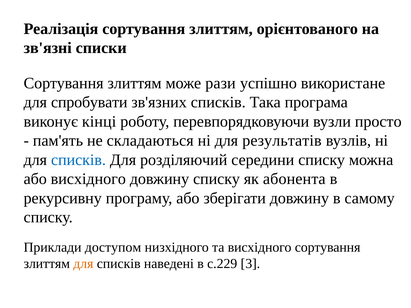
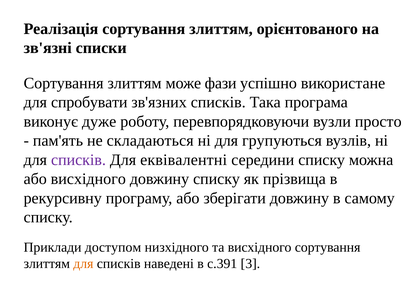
рази: рази -> фази
кінці: кінці -> дуже
результатів: результатів -> групуються
списків at (78, 160) colour: blue -> purple
розділяючий: розділяючий -> еквівалентні
абонента: абонента -> прізвища
с.229: с.229 -> с.391
